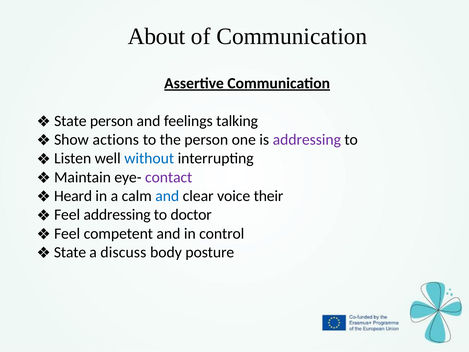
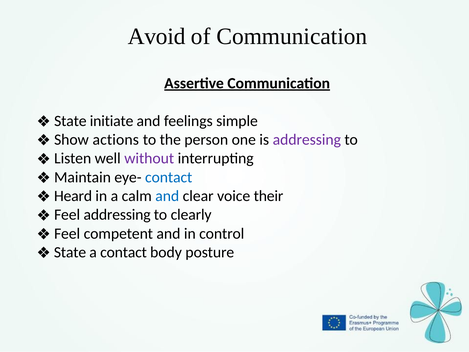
About: About -> Avoid
State person: person -> initiate
talking: talking -> simple
without colour: blue -> purple
contact at (169, 177) colour: purple -> blue
doctor: doctor -> clearly
a discuss: discuss -> contact
